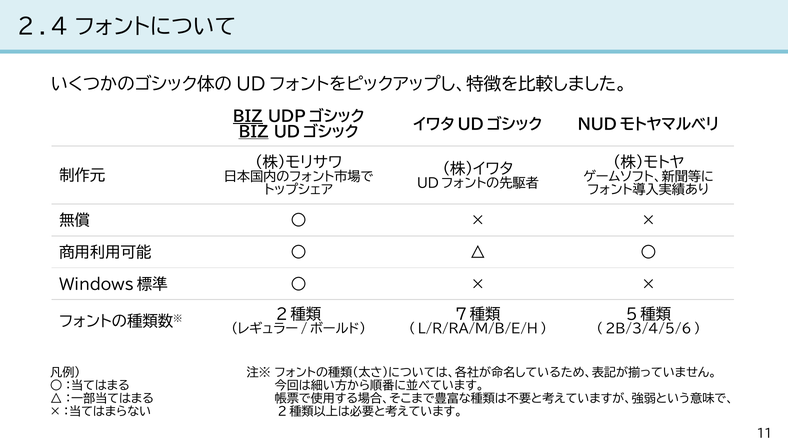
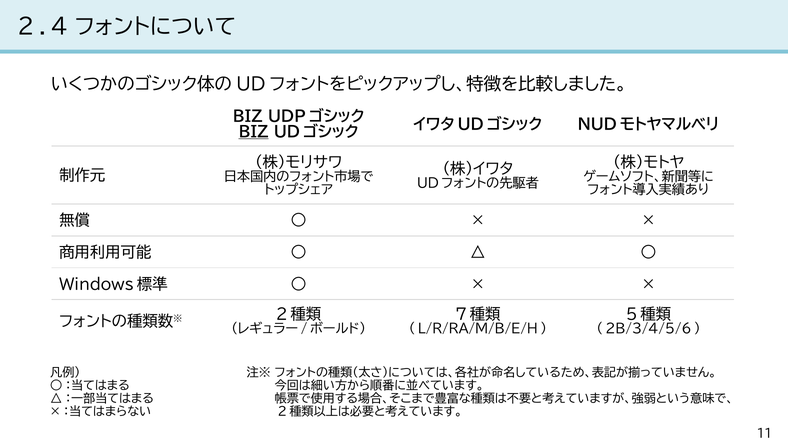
BIZ at (248, 117) underline: present -> none
